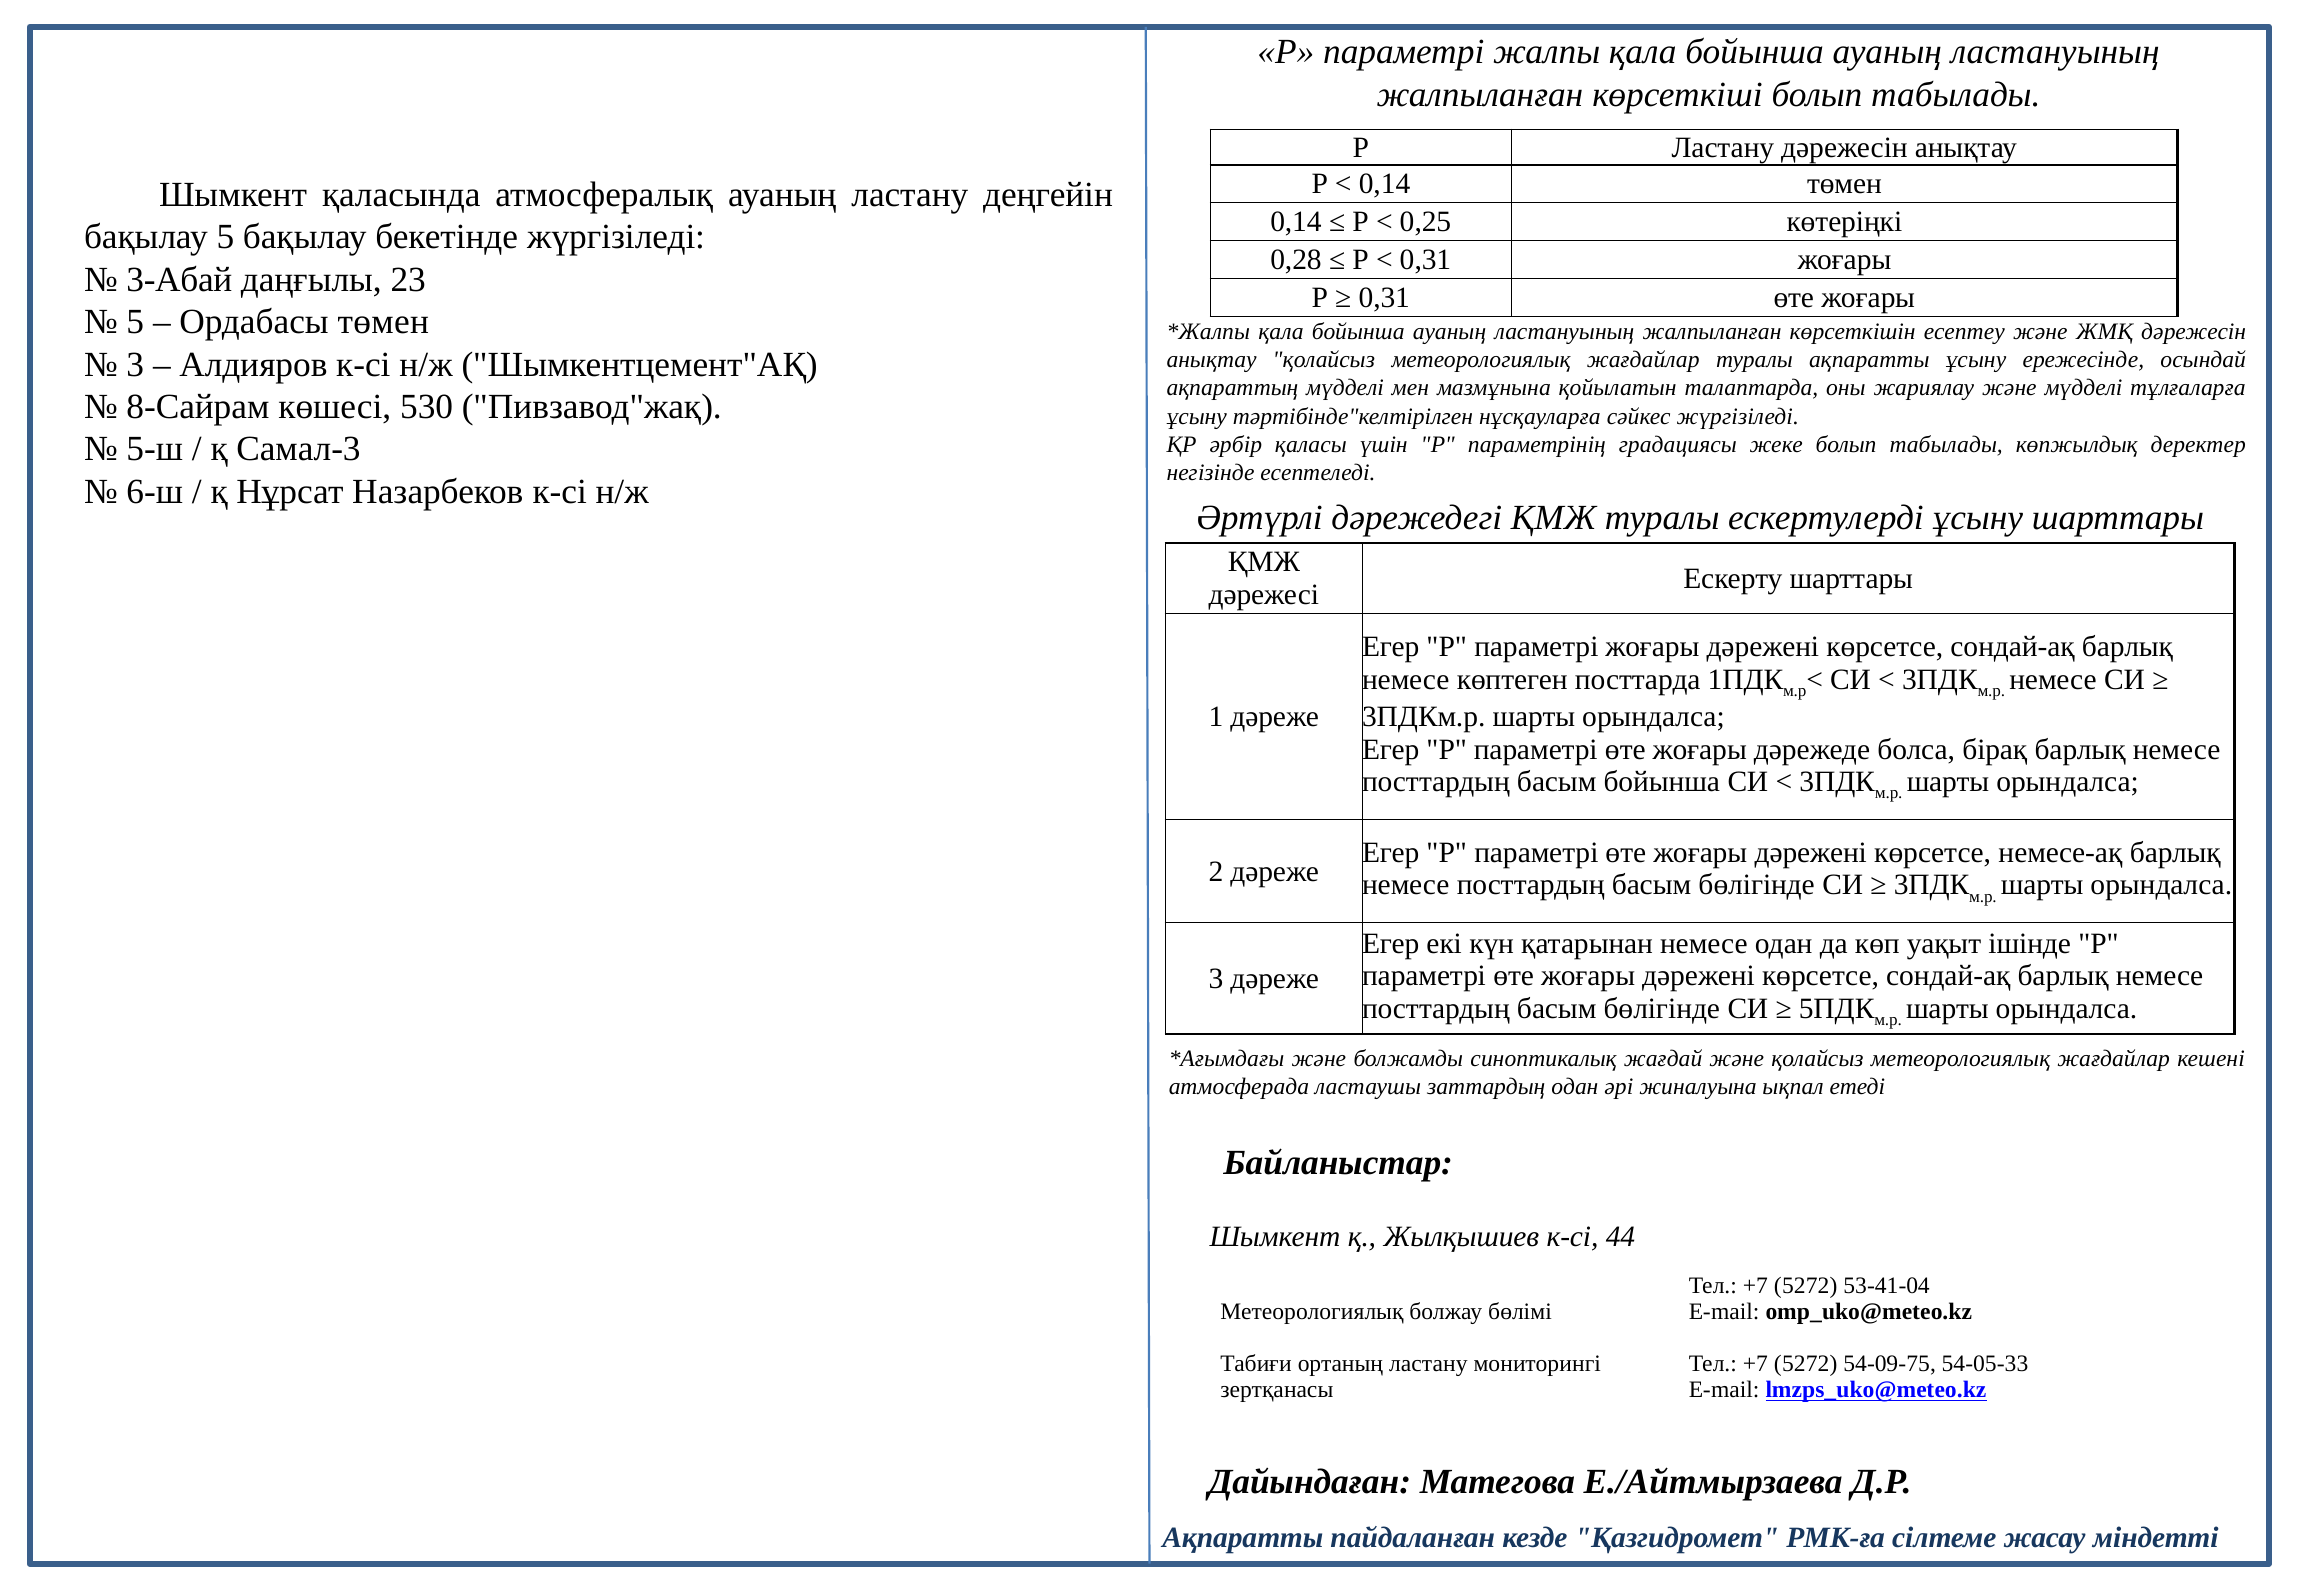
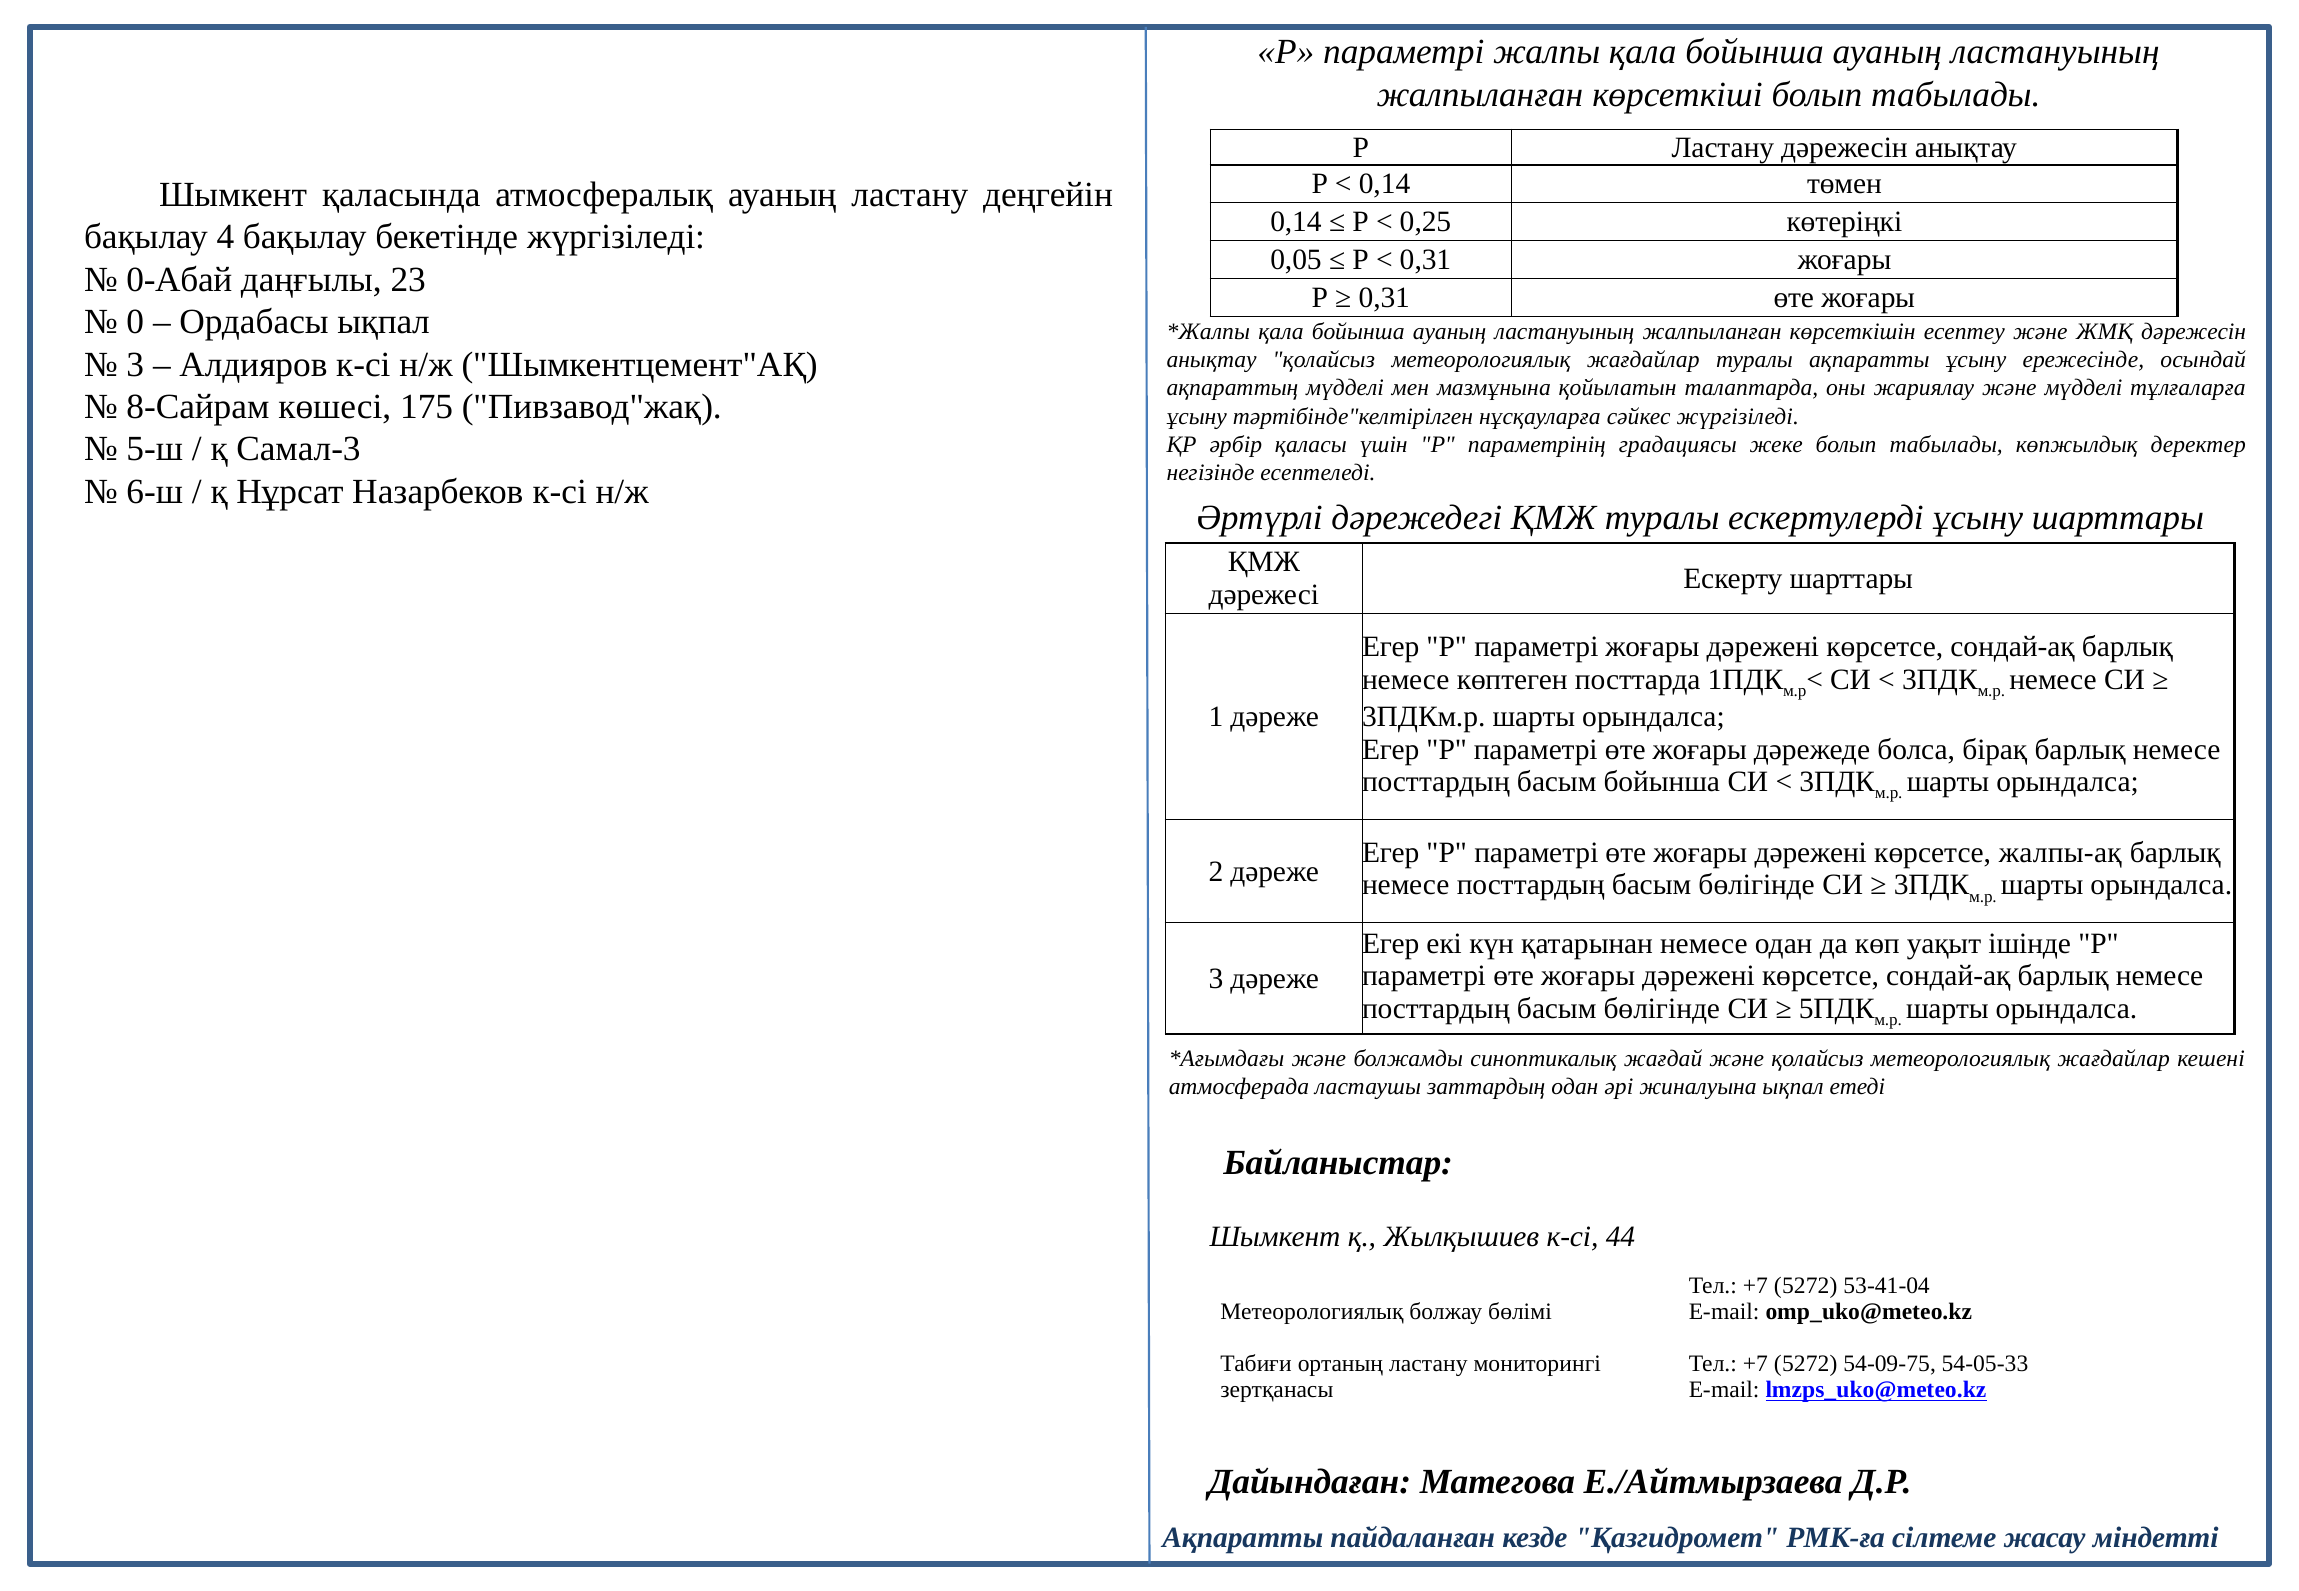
бақылау 5: 5 -> 4
0,28: 0,28 -> 0,05
3-Абай: 3-Абай -> 0-Абай
5 at (135, 322): 5 -> 0
Ордабасы төмен: төмен -> ықпал
530: 530 -> 175
немесе-ақ: немесе-ақ -> жалпы-ақ
